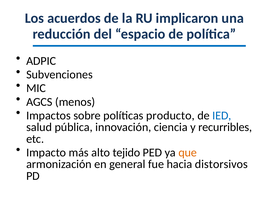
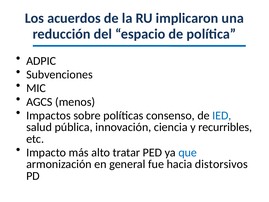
producto: producto -> consenso
tejido: tejido -> tratar
que colour: orange -> blue
